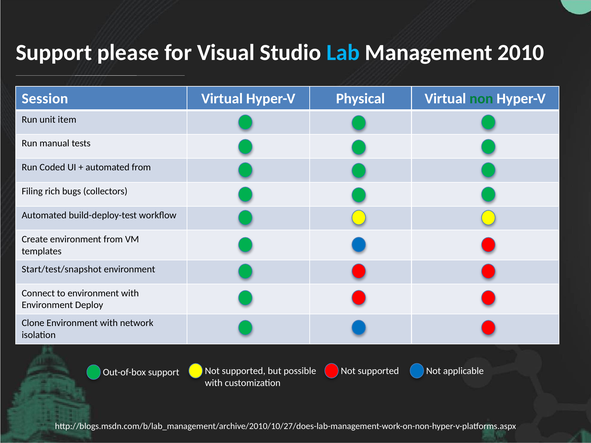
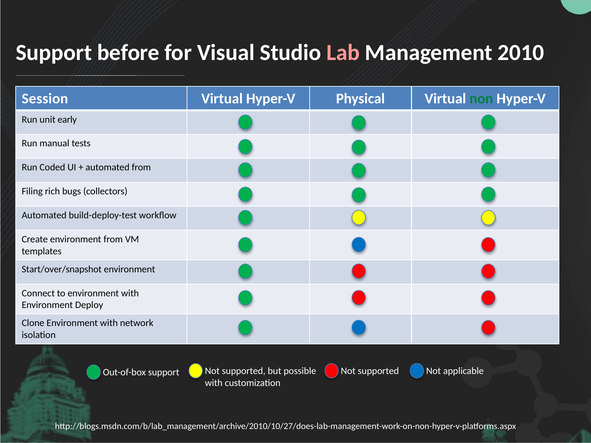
please: please -> before
Lab colour: light blue -> pink
item: item -> early
Start/test/snapshot: Start/test/snapshot -> Start/over/snapshot
